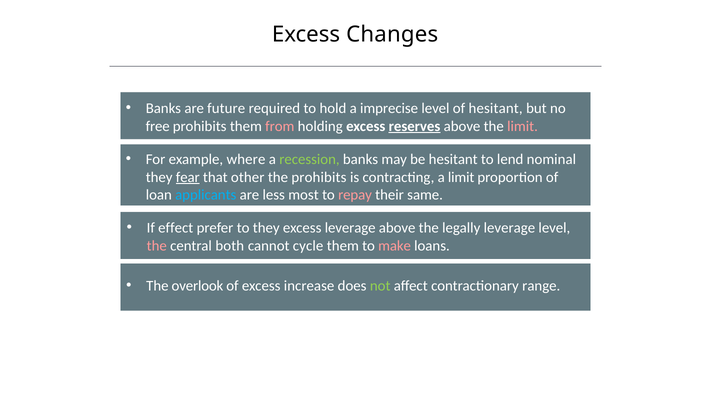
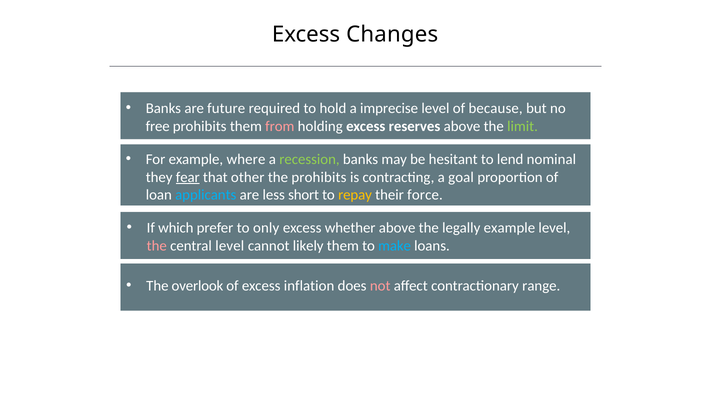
of hesitant: hesitant -> because
reserves underline: present -> none
limit at (523, 126) colour: pink -> light green
a limit: limit -> goal
most: most -> short
repay colour: pink -> yellow
same: same -> force
effect: effect -> which
to they: they -> only
excess leverage: leverage -> whether
legally leverage: leverage -> example
central both: both -> level
cycle: cycle -> likely
make colour: pink -> light blue
increase: increase -> inflation
not colour: light green -> pink
